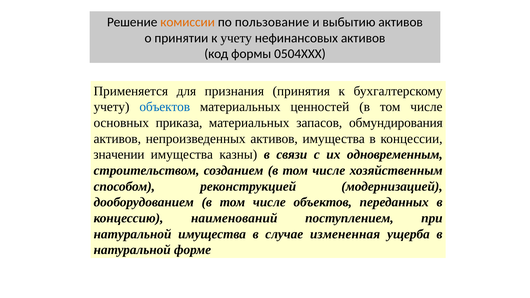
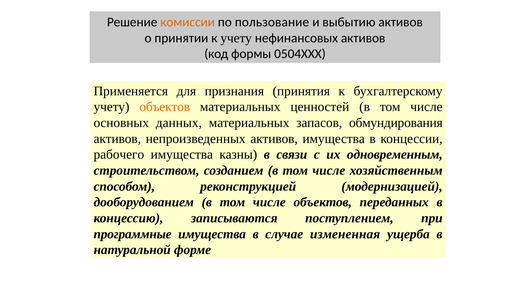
объектов at (165, 107) colour: blue -> orange
приказа: приказа -> данных
значении: значении -> рабочего
наименований: наименований -> записываются
натуральной at (133, 234): натуральной -> программные
